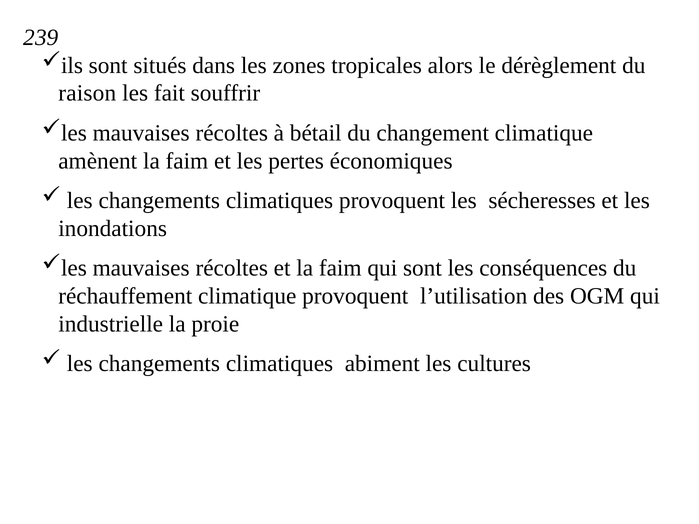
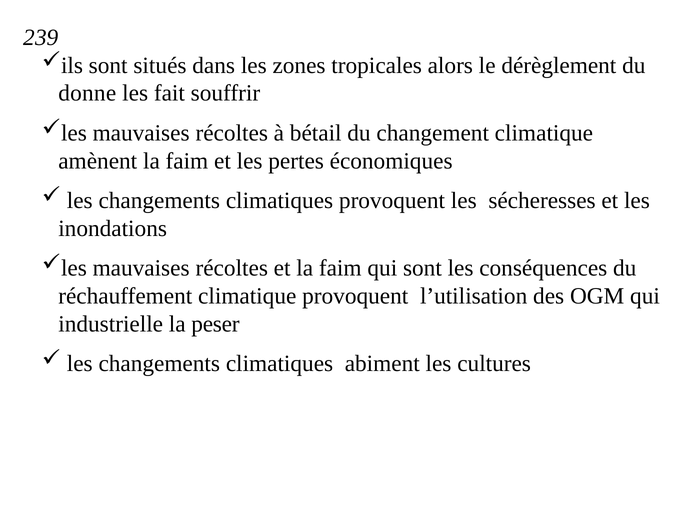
raison: raison -> donne
proie: proie -> peser
